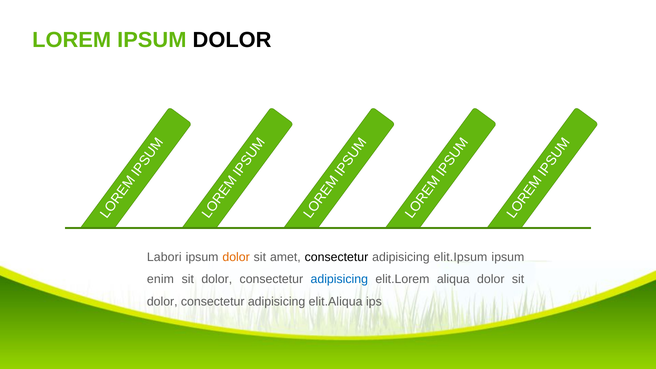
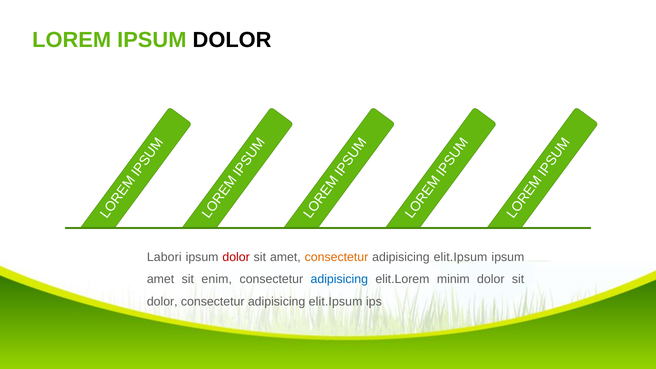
dolor at (236, 257) colour: orange -> red
consectetur at (336, 257) colour: black -> orange
enim at (160, 279): enim -> amet
dolor at (217, 279): dolor -> enim
aliqua: aliqua -> minim
elit.Aliqua at (336, 301): elit.Aliqua -> elit.Ipsum
